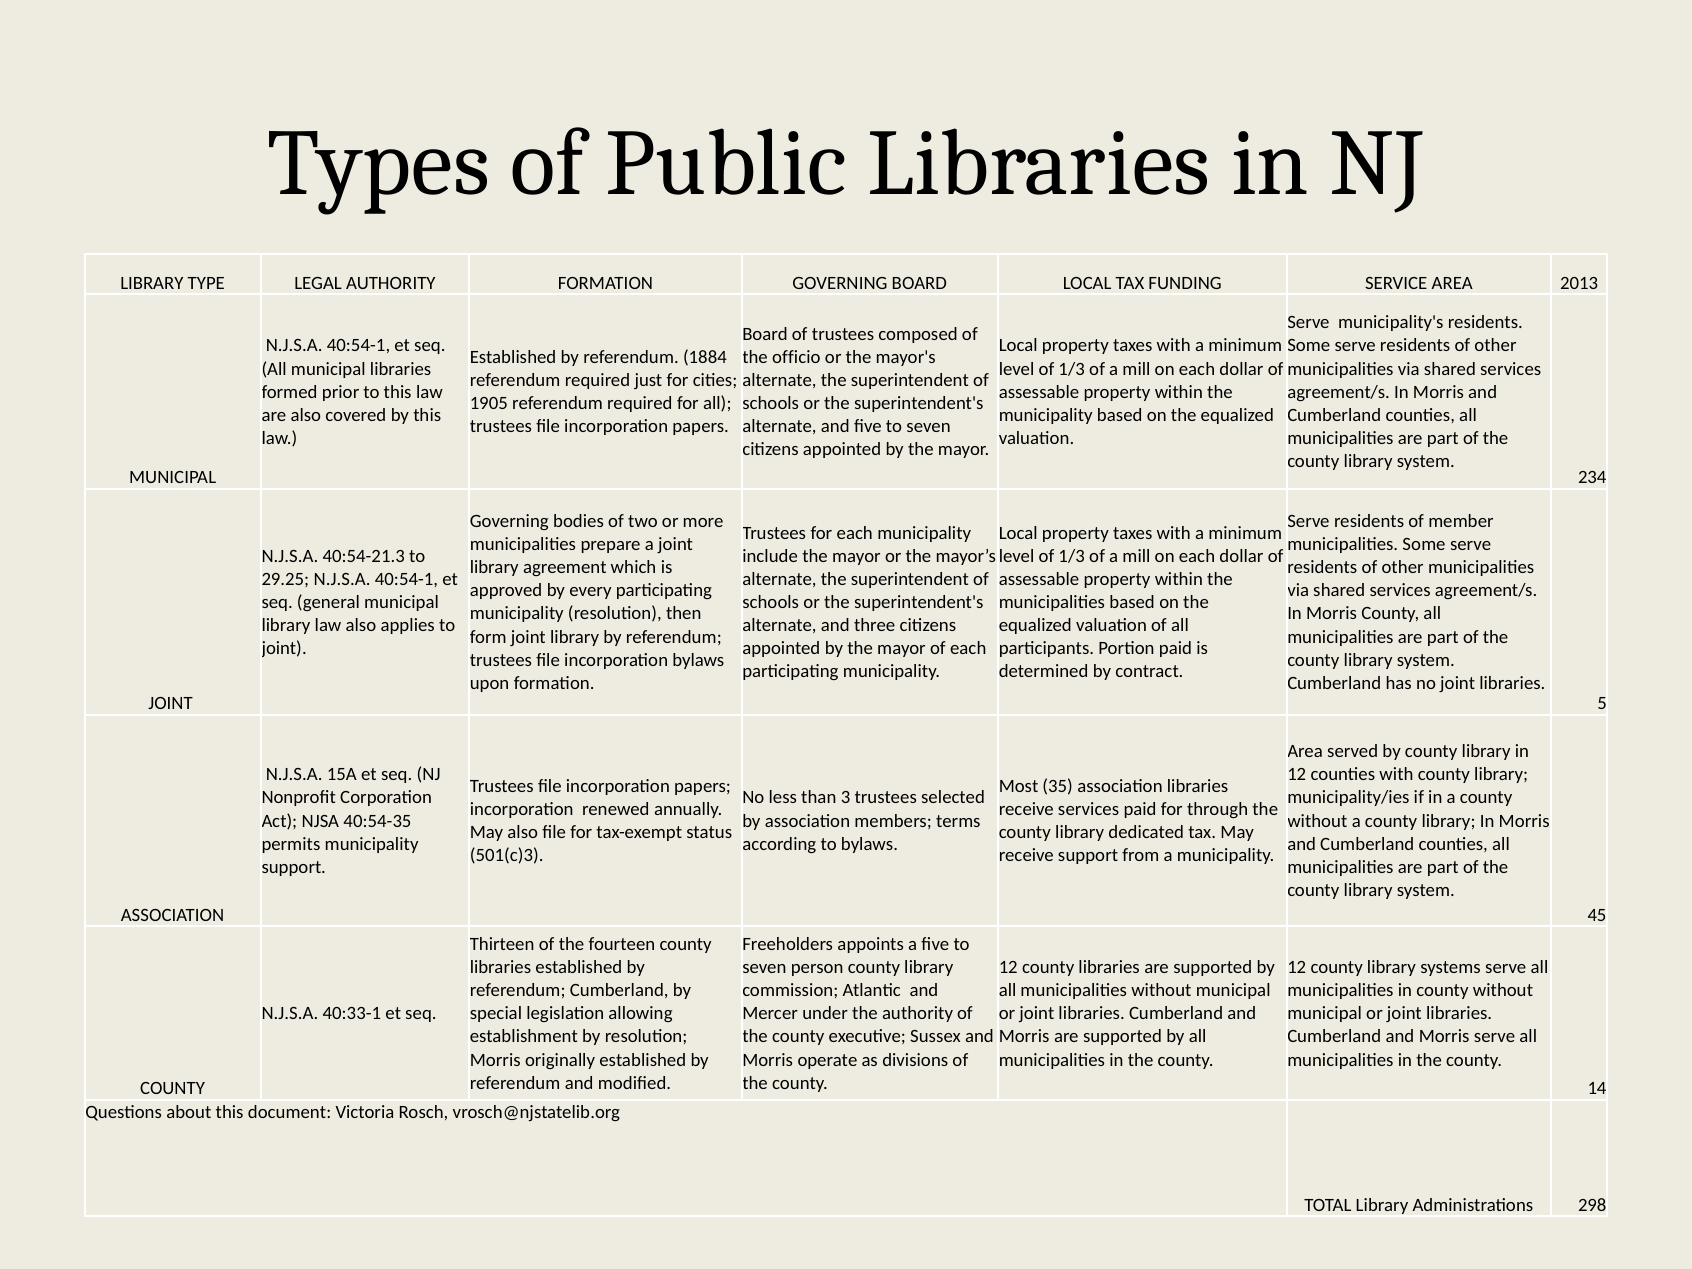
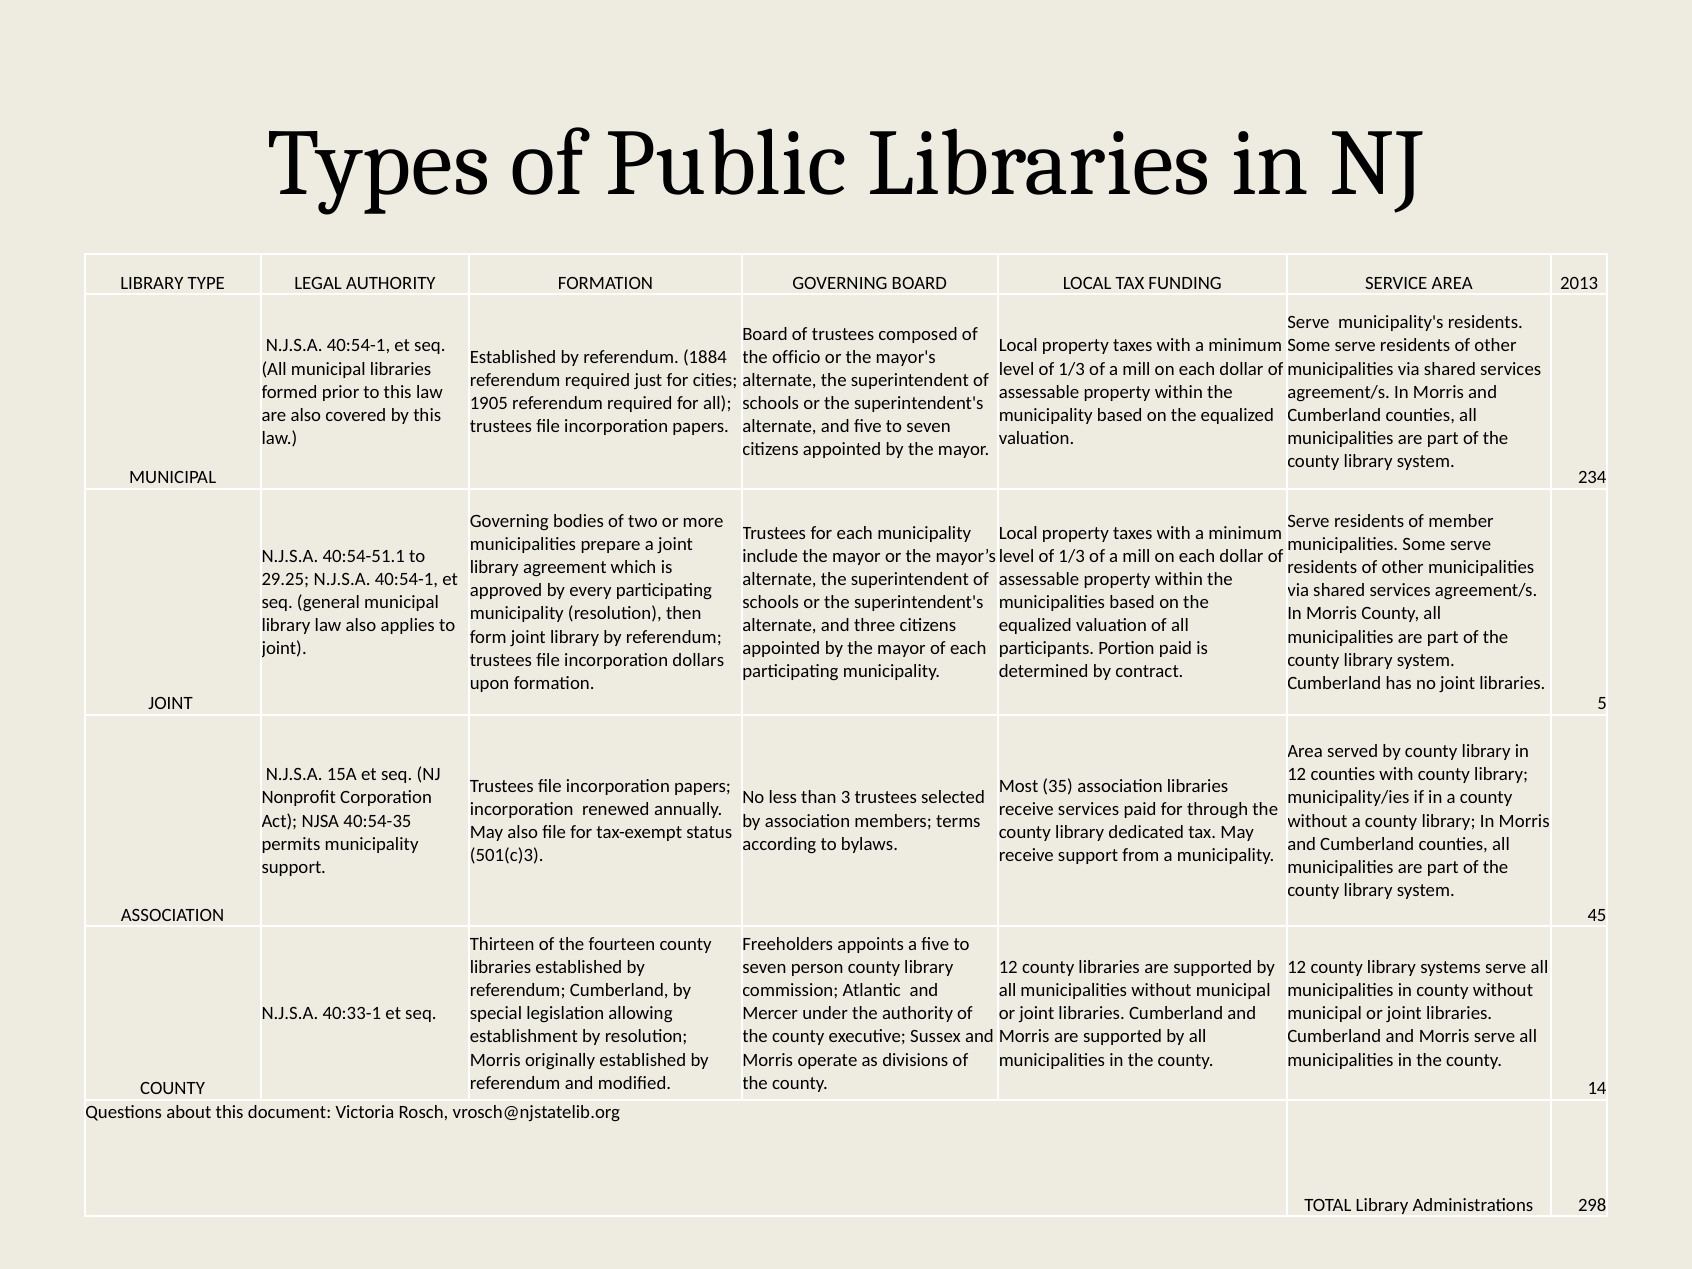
40:54-21.3: 40:54-21.3 -> 40:54-51.1
incorporation bylaws: bylaws -> dollars
